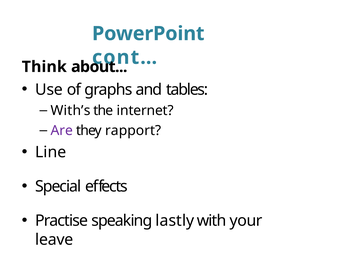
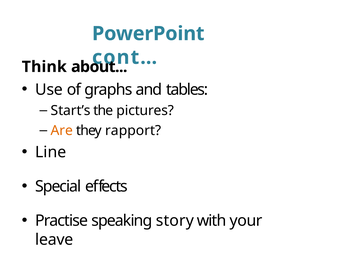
With’s: With’s -> Start’s
internet: internet -> pictures
Are colour: purple -> orange
lastly: lastly -> story
